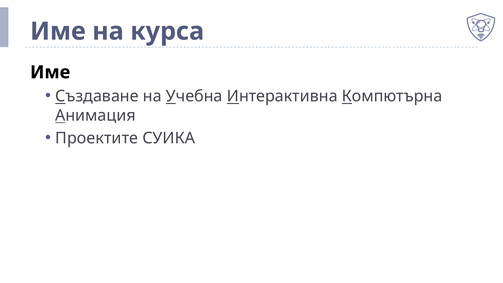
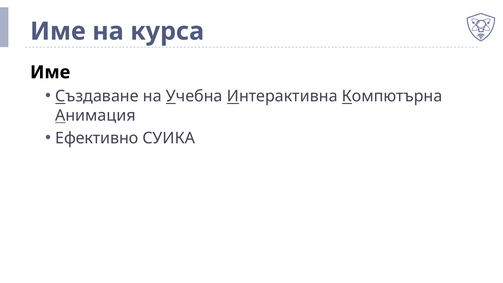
Проектите: Проектите -> Ефективно
